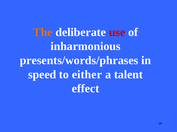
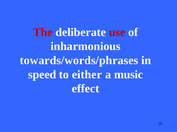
The colour: orange -> red
presents/words/phrases: presents/words/phrases -> towards/words/phrases
talent: talent -> music
